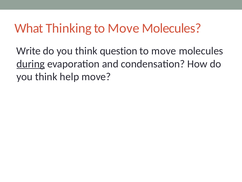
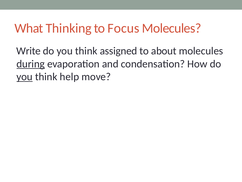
Move at (123, 28): Move -> Focus
question: question -> assigned
move at (164, 51): move -> about
you at (25, 77) underline: none -> present
